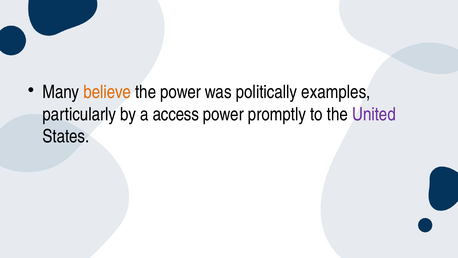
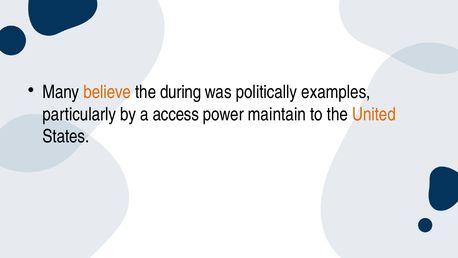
the power: power -> during
promptly: promptly -> maintain
United colour: purple -> orange
